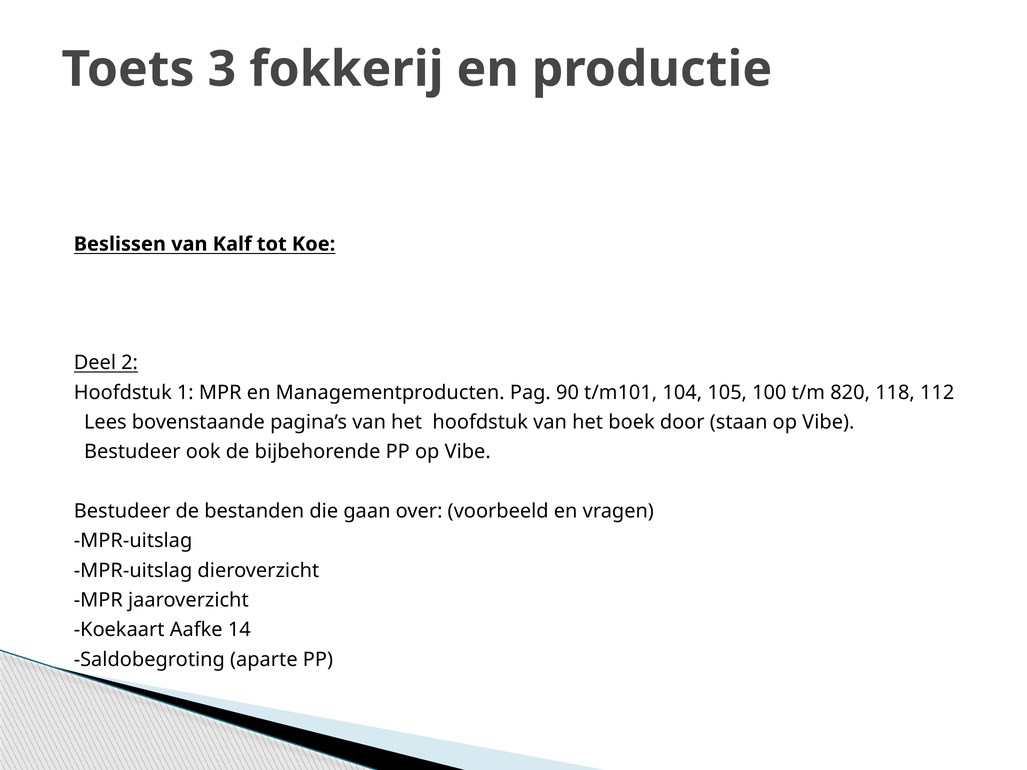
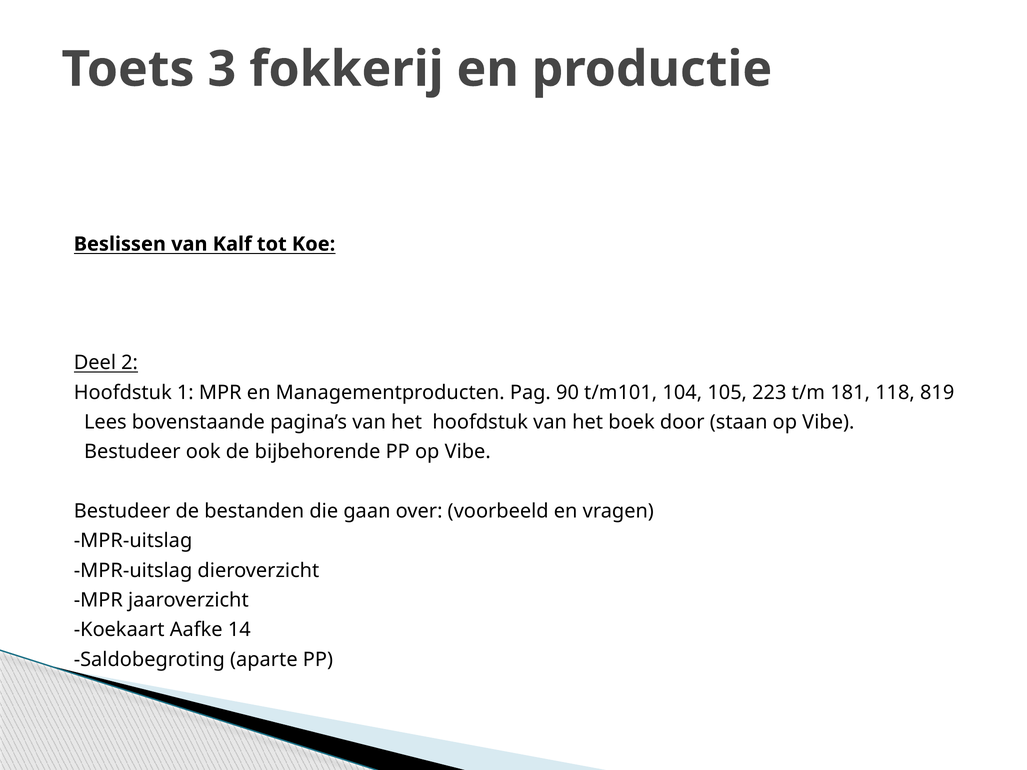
100: 100 -> 223
820: 820 -> 181
112: 112 -> 819
